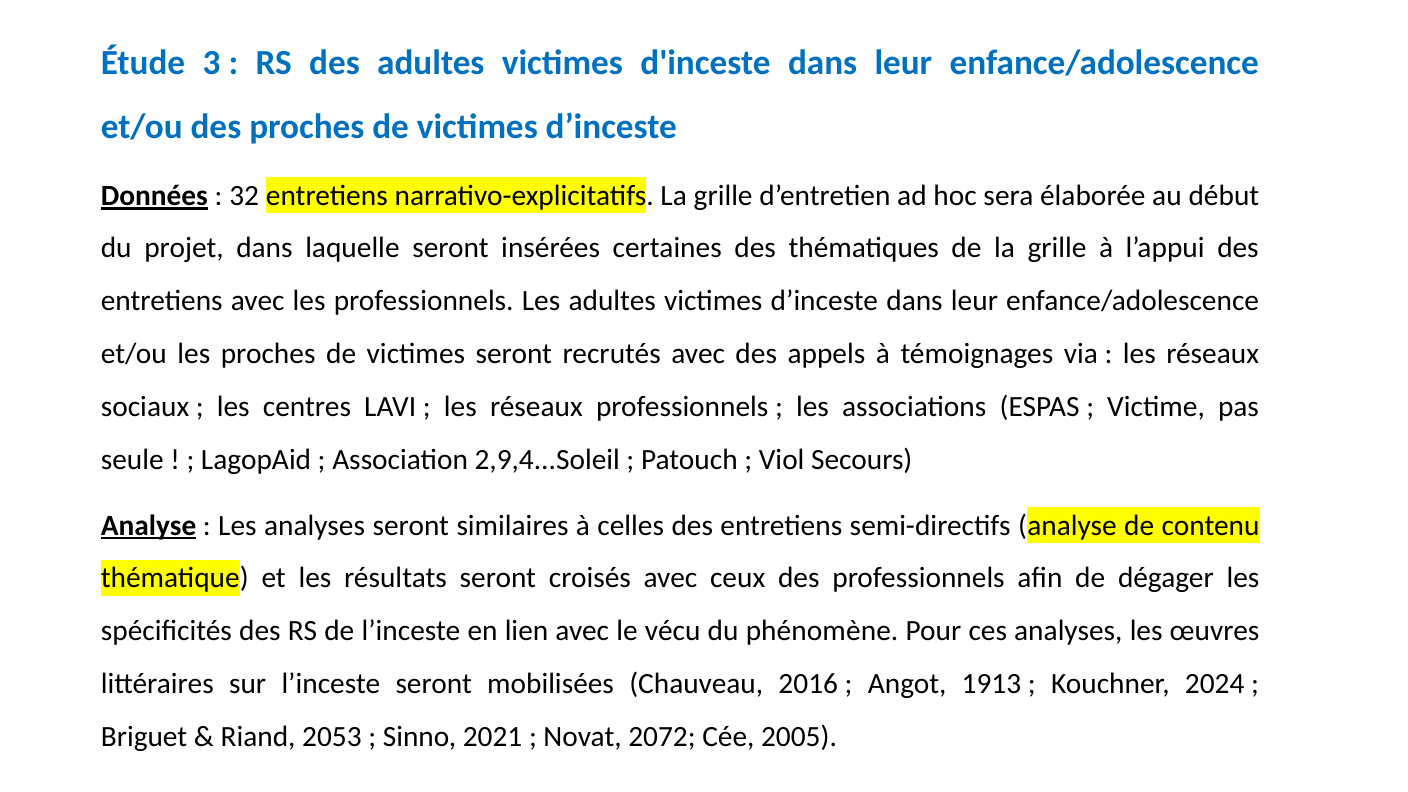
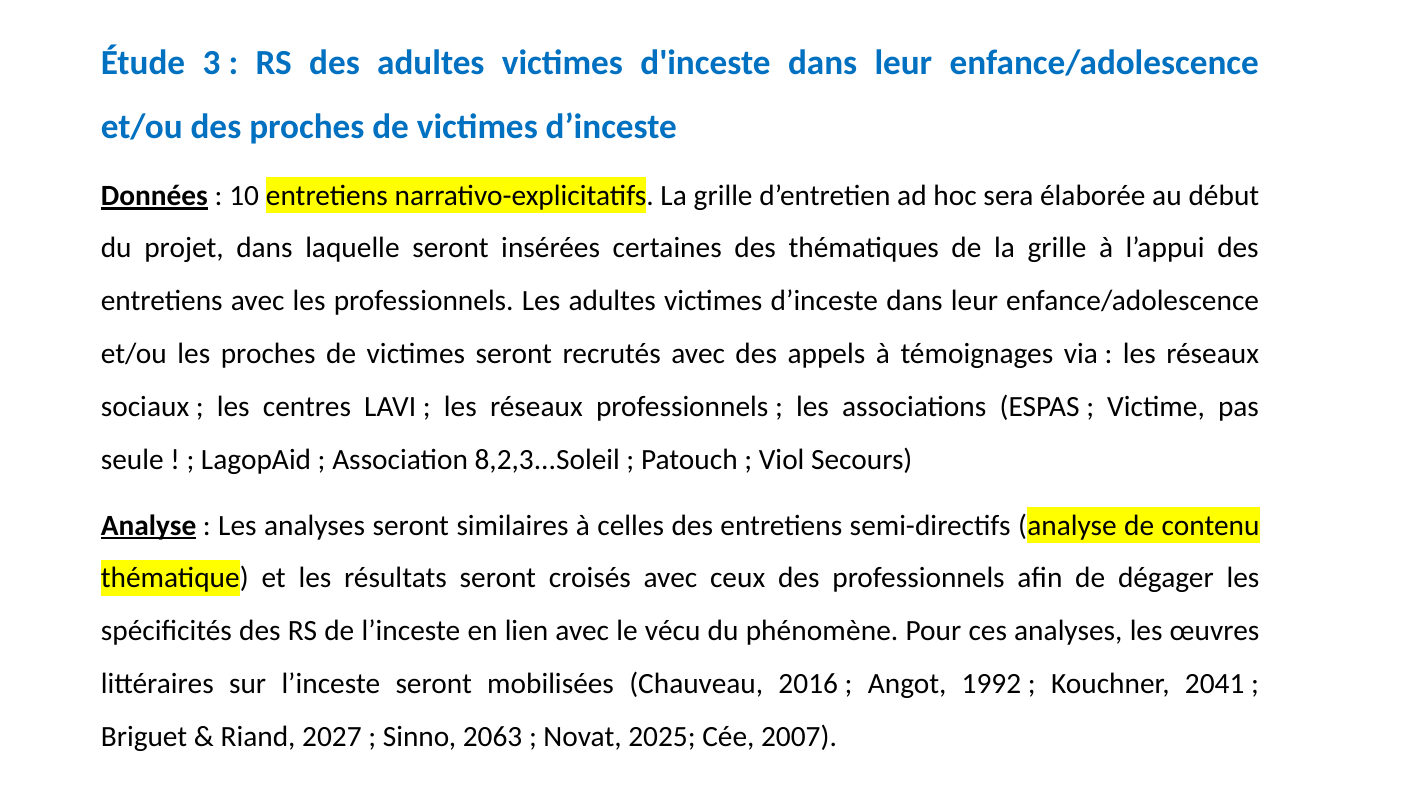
32: 32 -> 10
2,9,4...Soleil: 2,9,4...Soleil -> 8,2,3...Soleil
1913: 1913 -> 1992
2024: 2024 -> 2041
2053: 2053 -> 2027
2021: 2021 -> 2063
2072: 2072 -> 2025
2005: 2005 -> 2007
